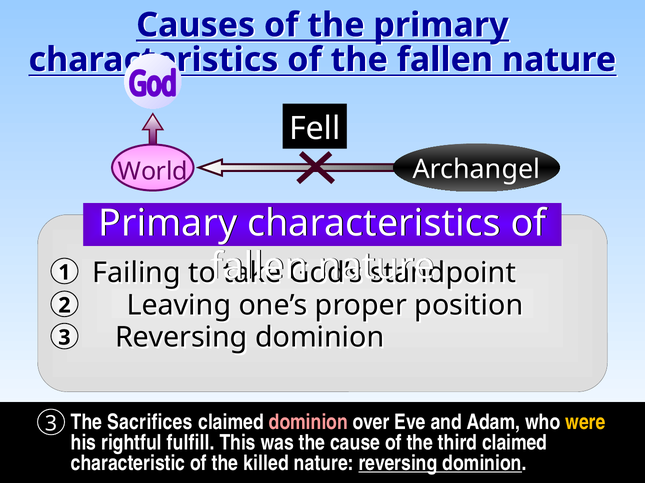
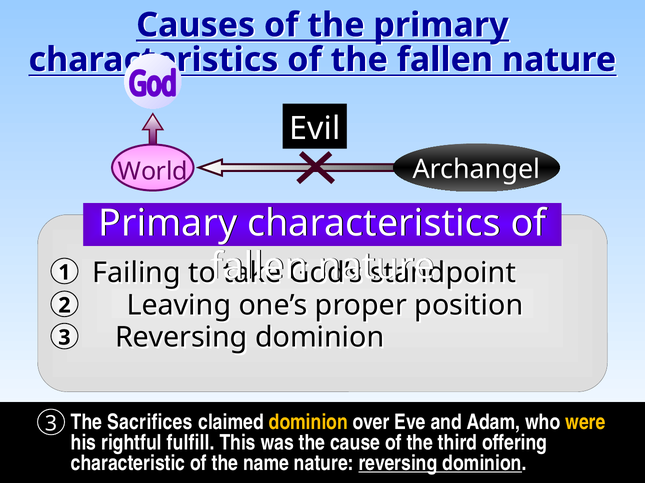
Fell: Fell -> Evil
dominion at (308, 423) colour: pink -> yellow
third claimed: claimed -> offering
killed: killed -> name
